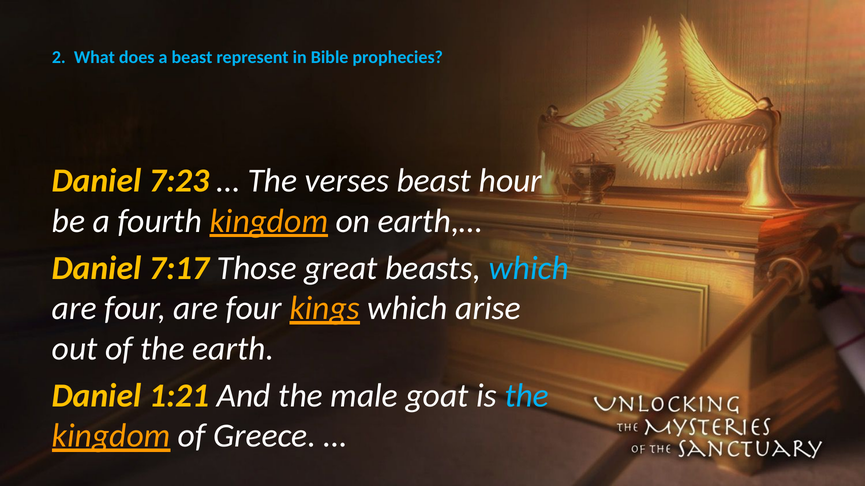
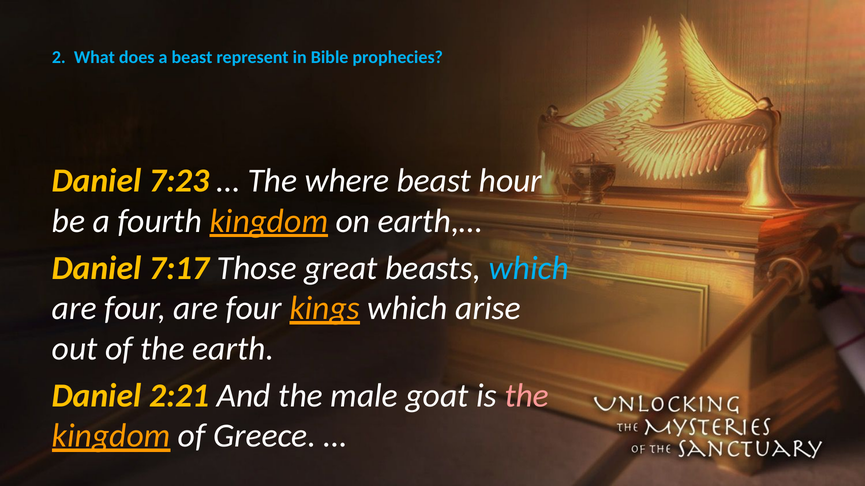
verses: verses -> where
1:21: 1:21 -> 2:21
the at (527, 396) colour: light blue -> pink
